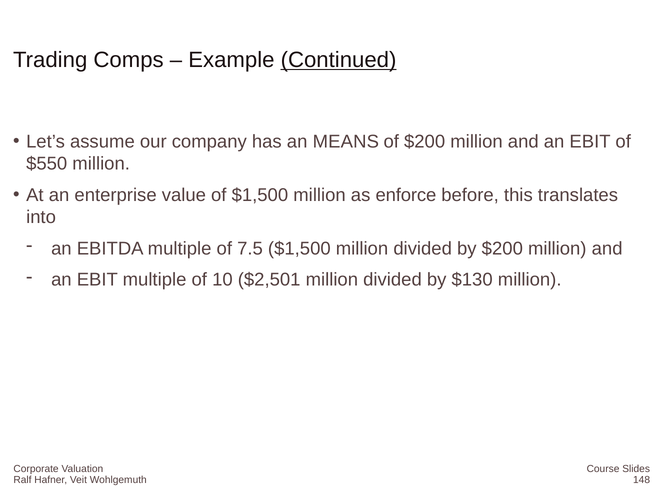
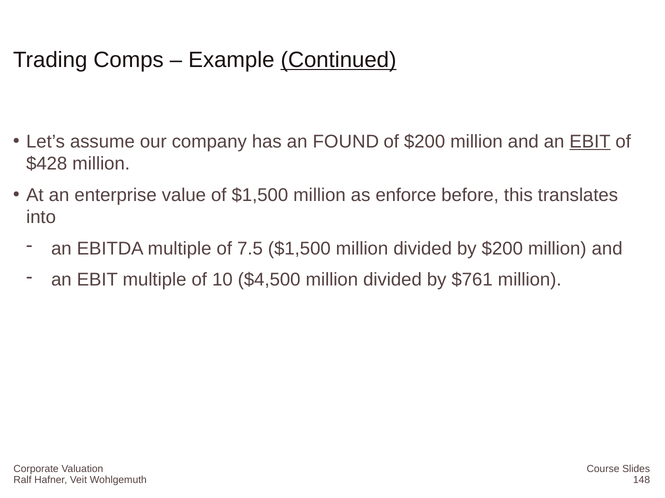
MEANS: MEANS -> FOUND
EBIT at (590, 142) underline: none -> present
$550: $550 -> $428
$2,501: $2,501 -> $4,500
$130: $130 -> $761
